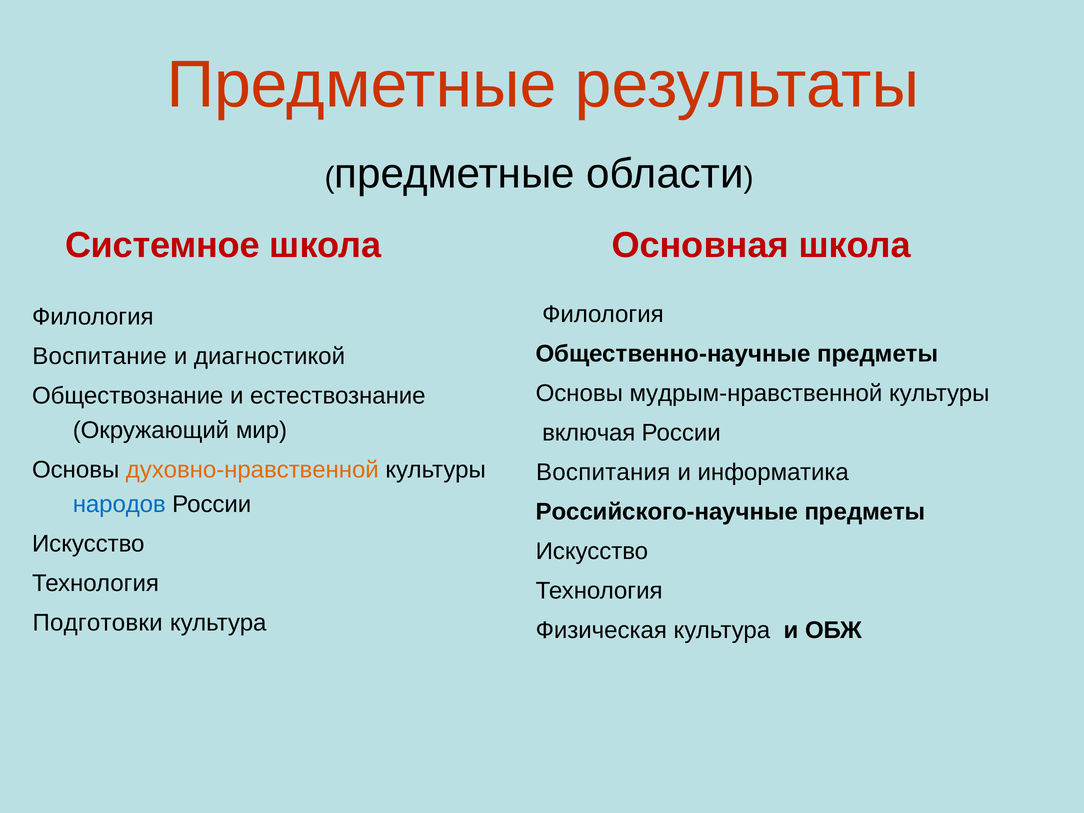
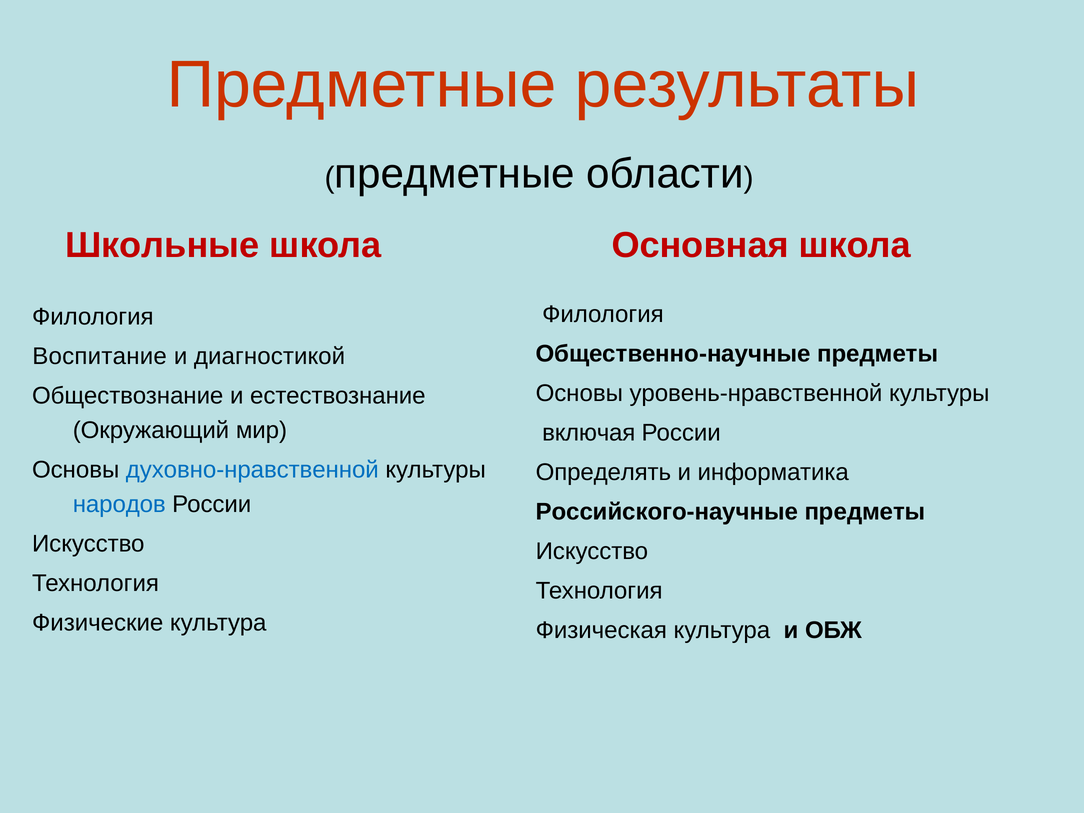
Системное: Системное -> Школьные
мудрым-нравственной: мудрым-нравственной -> уровень-нравственной
духовно-нравственной colour: orange -> blue
Воспитания: Воспитания -> Определять
Подготовки: Подготовки -> Физические
